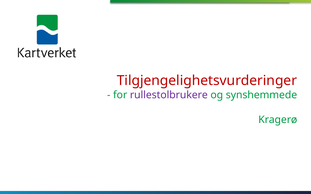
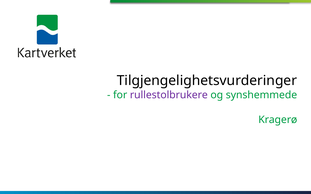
Tilgjengelighetsvurderinger colour: red -> black
